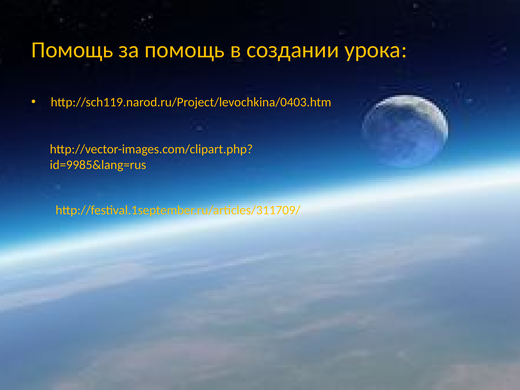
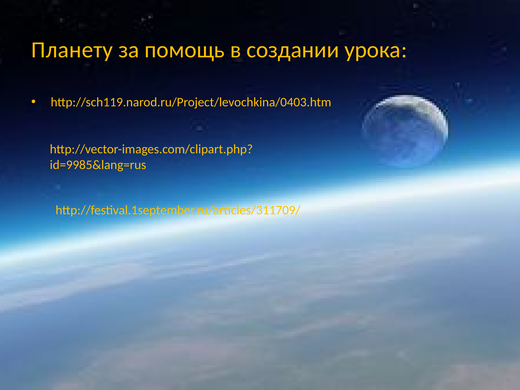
Помощь at (72, 50): Помощь -> Планету
